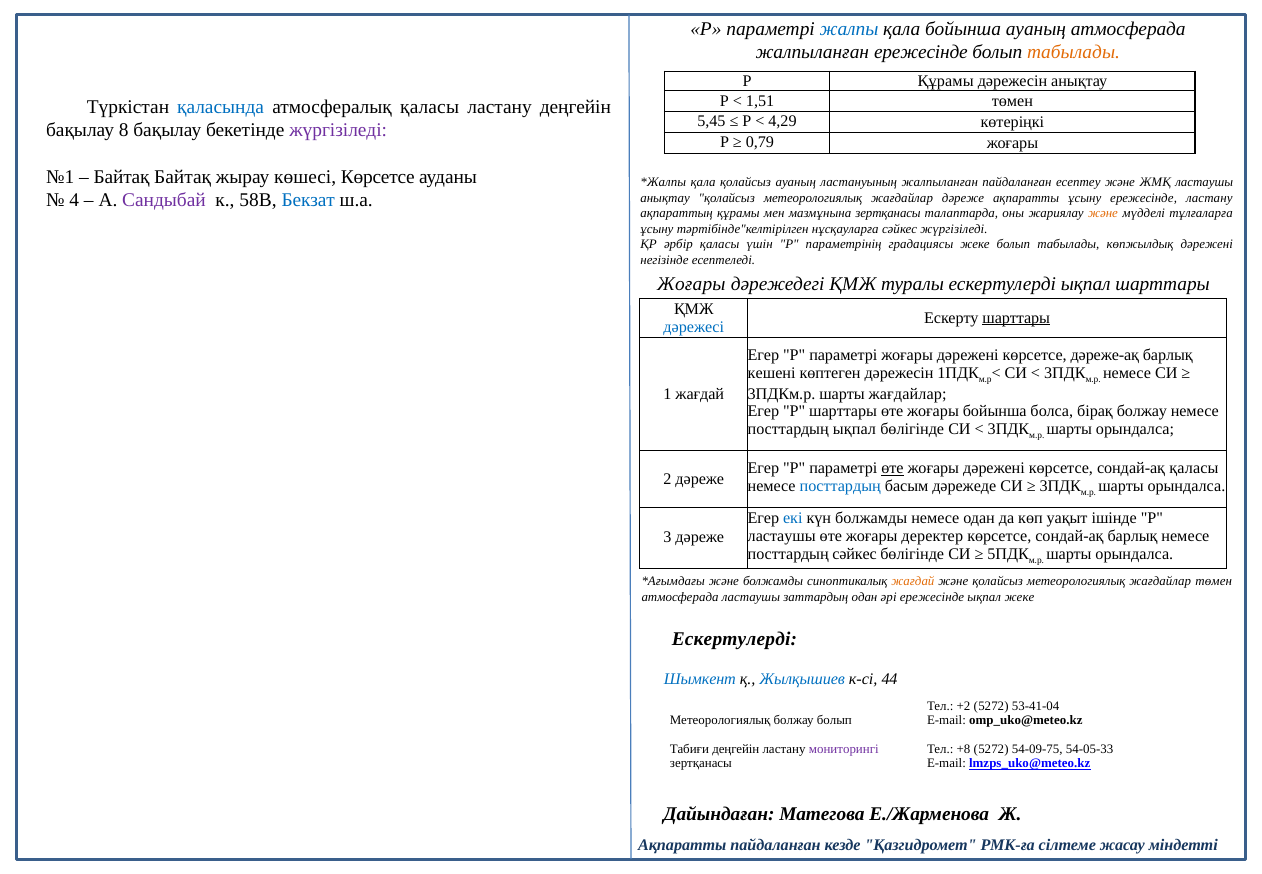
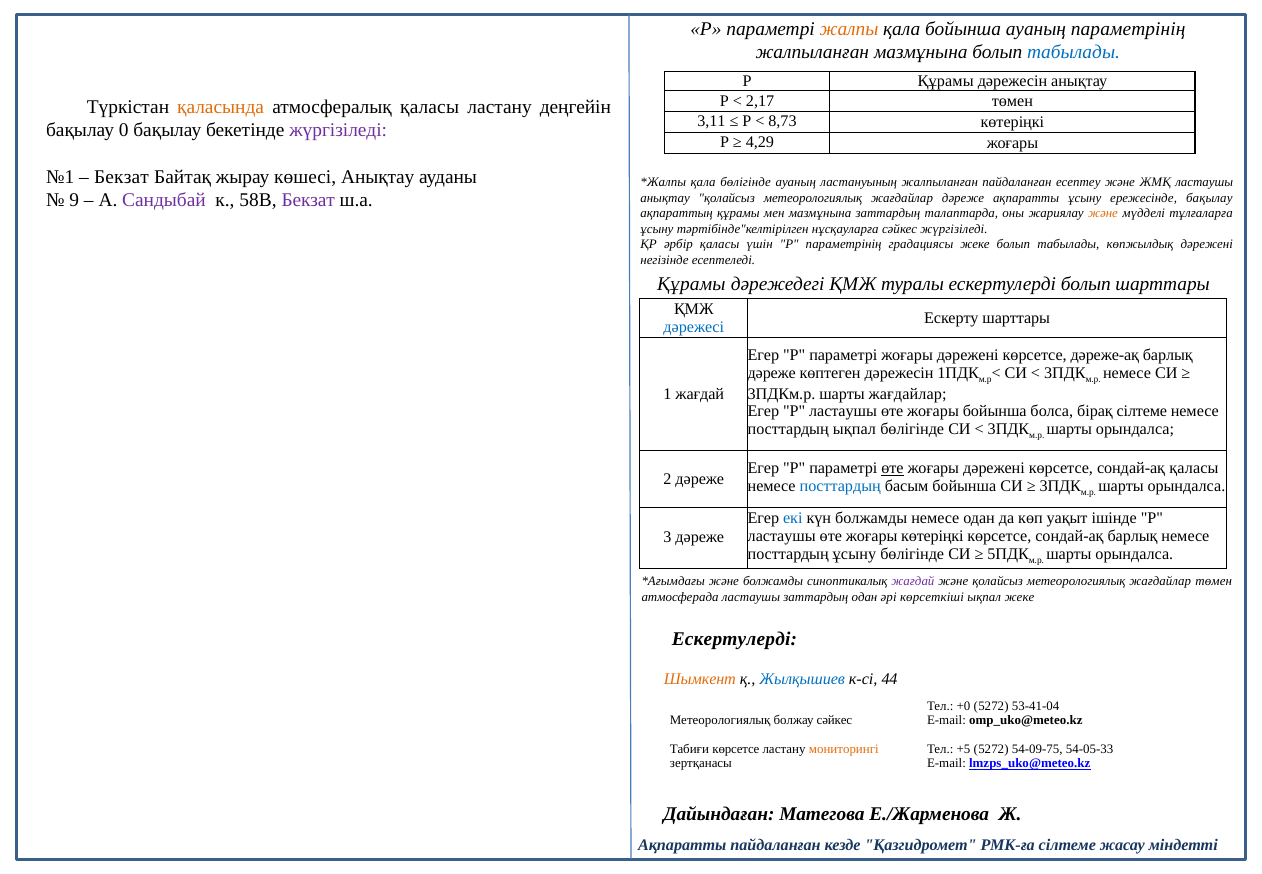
жалпы colour: blue -> orange
ауаның атмосферада: атмосферада -> параметрінің
жалпыланған ережесінде: ережесінде -> мазмұнына
табылады at (1074, 52) colour: orange -> blue
1,51: 1,51 -> 2,17
қаласында colour: blue -> orange
5,45: 5,45 -> 3,11
4,29: 4,29 -> 8,73
8: 8 -> 0
0,79: 0,79 -> 4,29
Байтақ at (122, 177): Байтақ -> Бекзат
көшесі Көрсетсе: Көрсетсе -> Анықтау
қала қолайсыз: қолайсыз -> бөлігінде
4: 4 -> 9
Бекзат at (308, 200) colour: blue -> purple
ережесінде ластану: ластану -> бақылау
мазмұнына зертқанасы: зертқанасы -> заттардың
Жоғары at (691, 284): Жоғары -> Құрамы
ескертулерді ықпал: ықпал -> болып
шарттары at (1016, 318) underline: present -> none
кешені at (772, 373): кешені -> дәреже
P шарттары: шарттары -> ластаушы
бірақ болжау: болжау -> сілтеме
басым дәрежеде: дәрежеде -> бойынша
жоғары деректер: деректер -> көтеріңкі
посттардың сәйкес: сәйкес -> ұсыну
жағдай at (913, 581) colour: orange -> purple
әрі ережесінде: ережесінде -> көрсеткіші
Шымкент colour: blue -> orange
+2: +2 -> +0
болжау болып: болып -> сәйкес
Табиғи деңгейін: деңгейін -> көрсетсе
мониторингі colour: purple -> orange
+8: +8 -> +5
